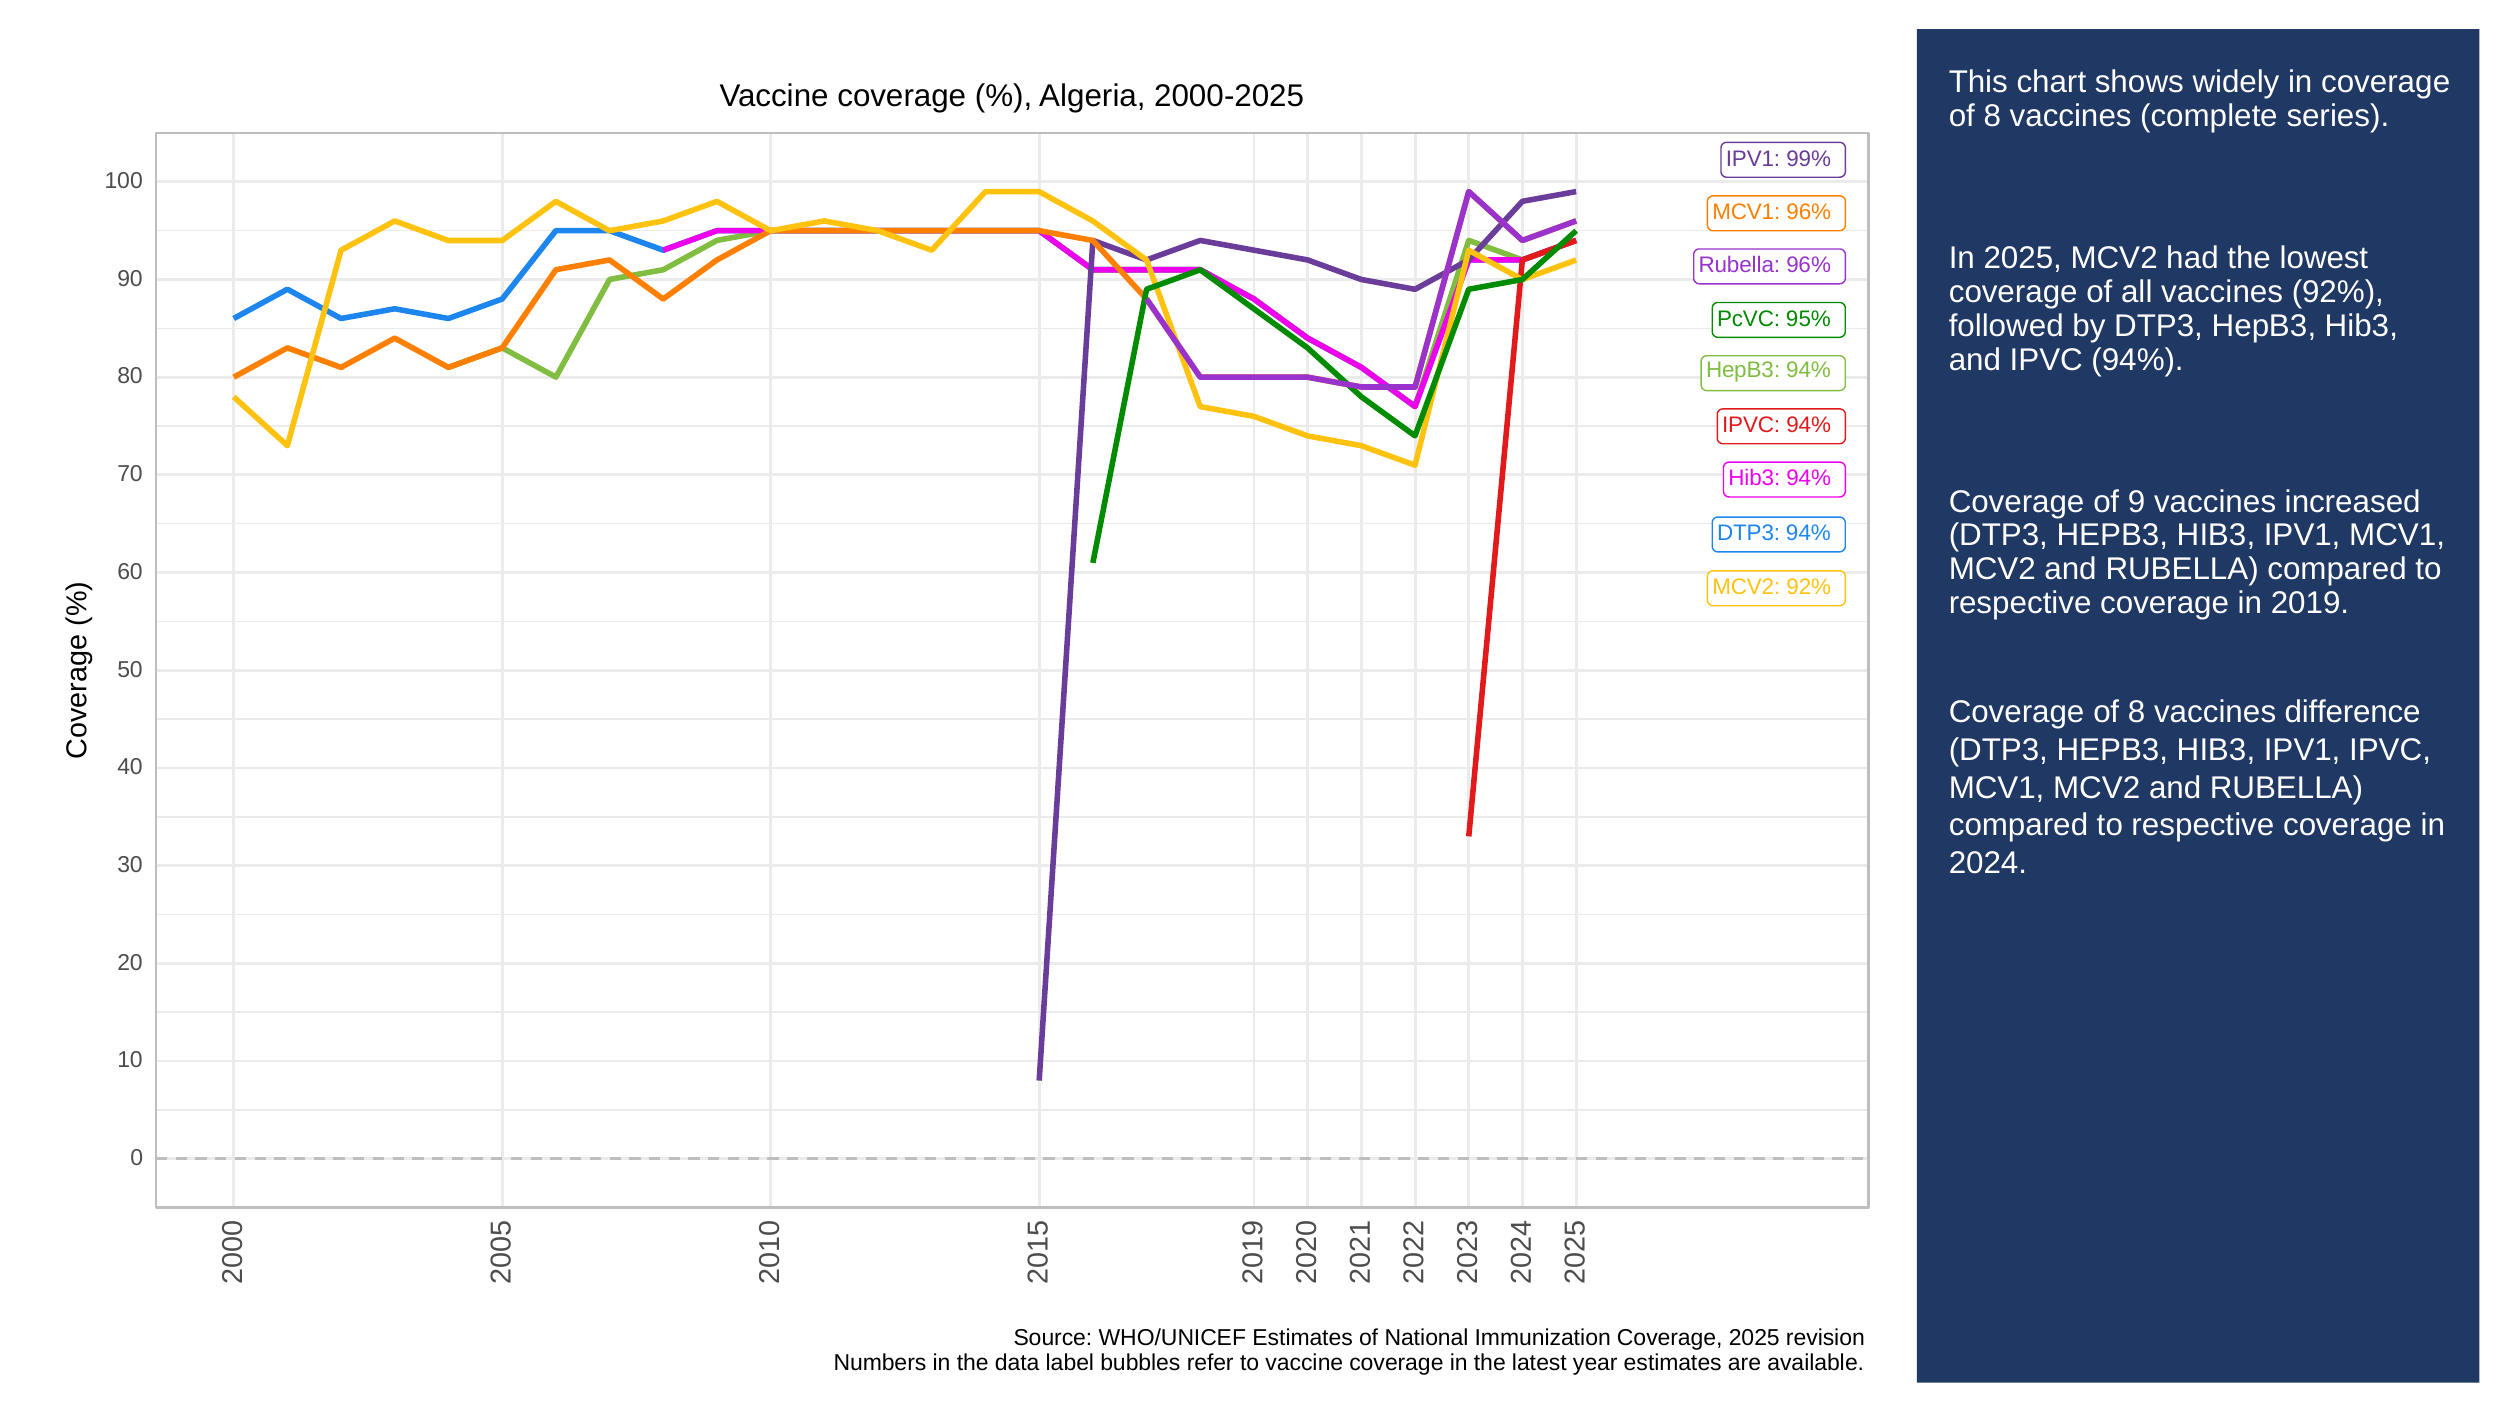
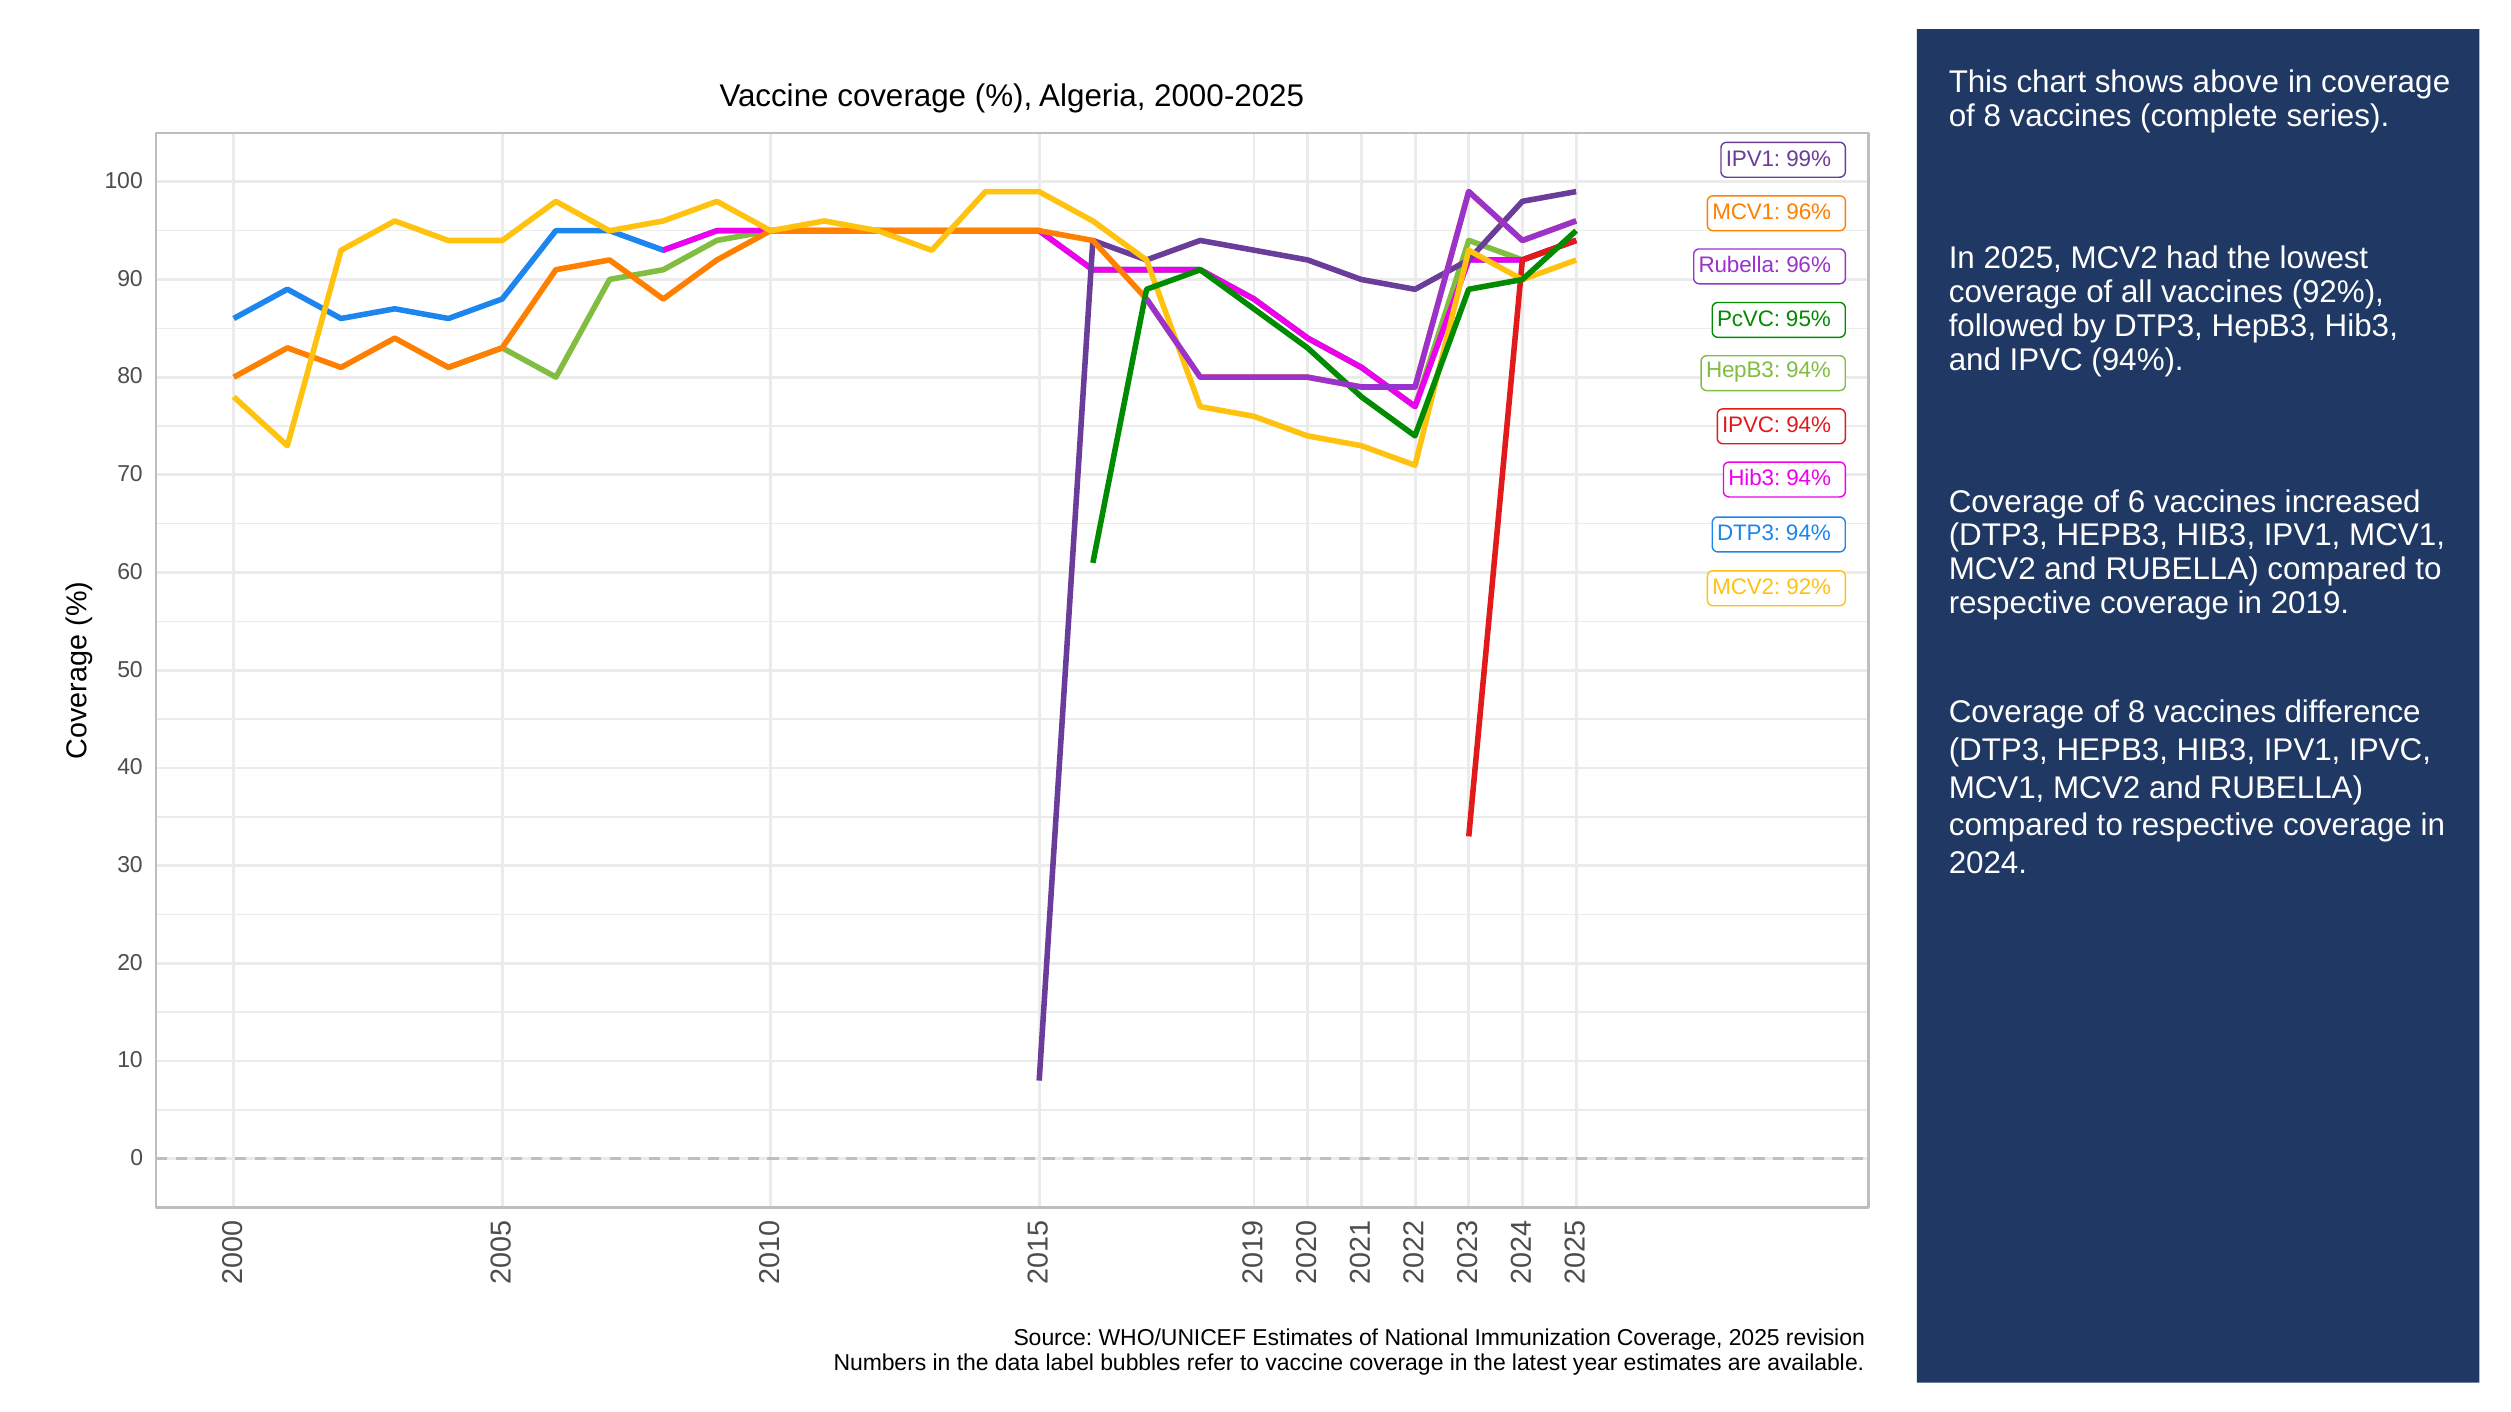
widely: widely -> above
of 9: 9 -> 6
